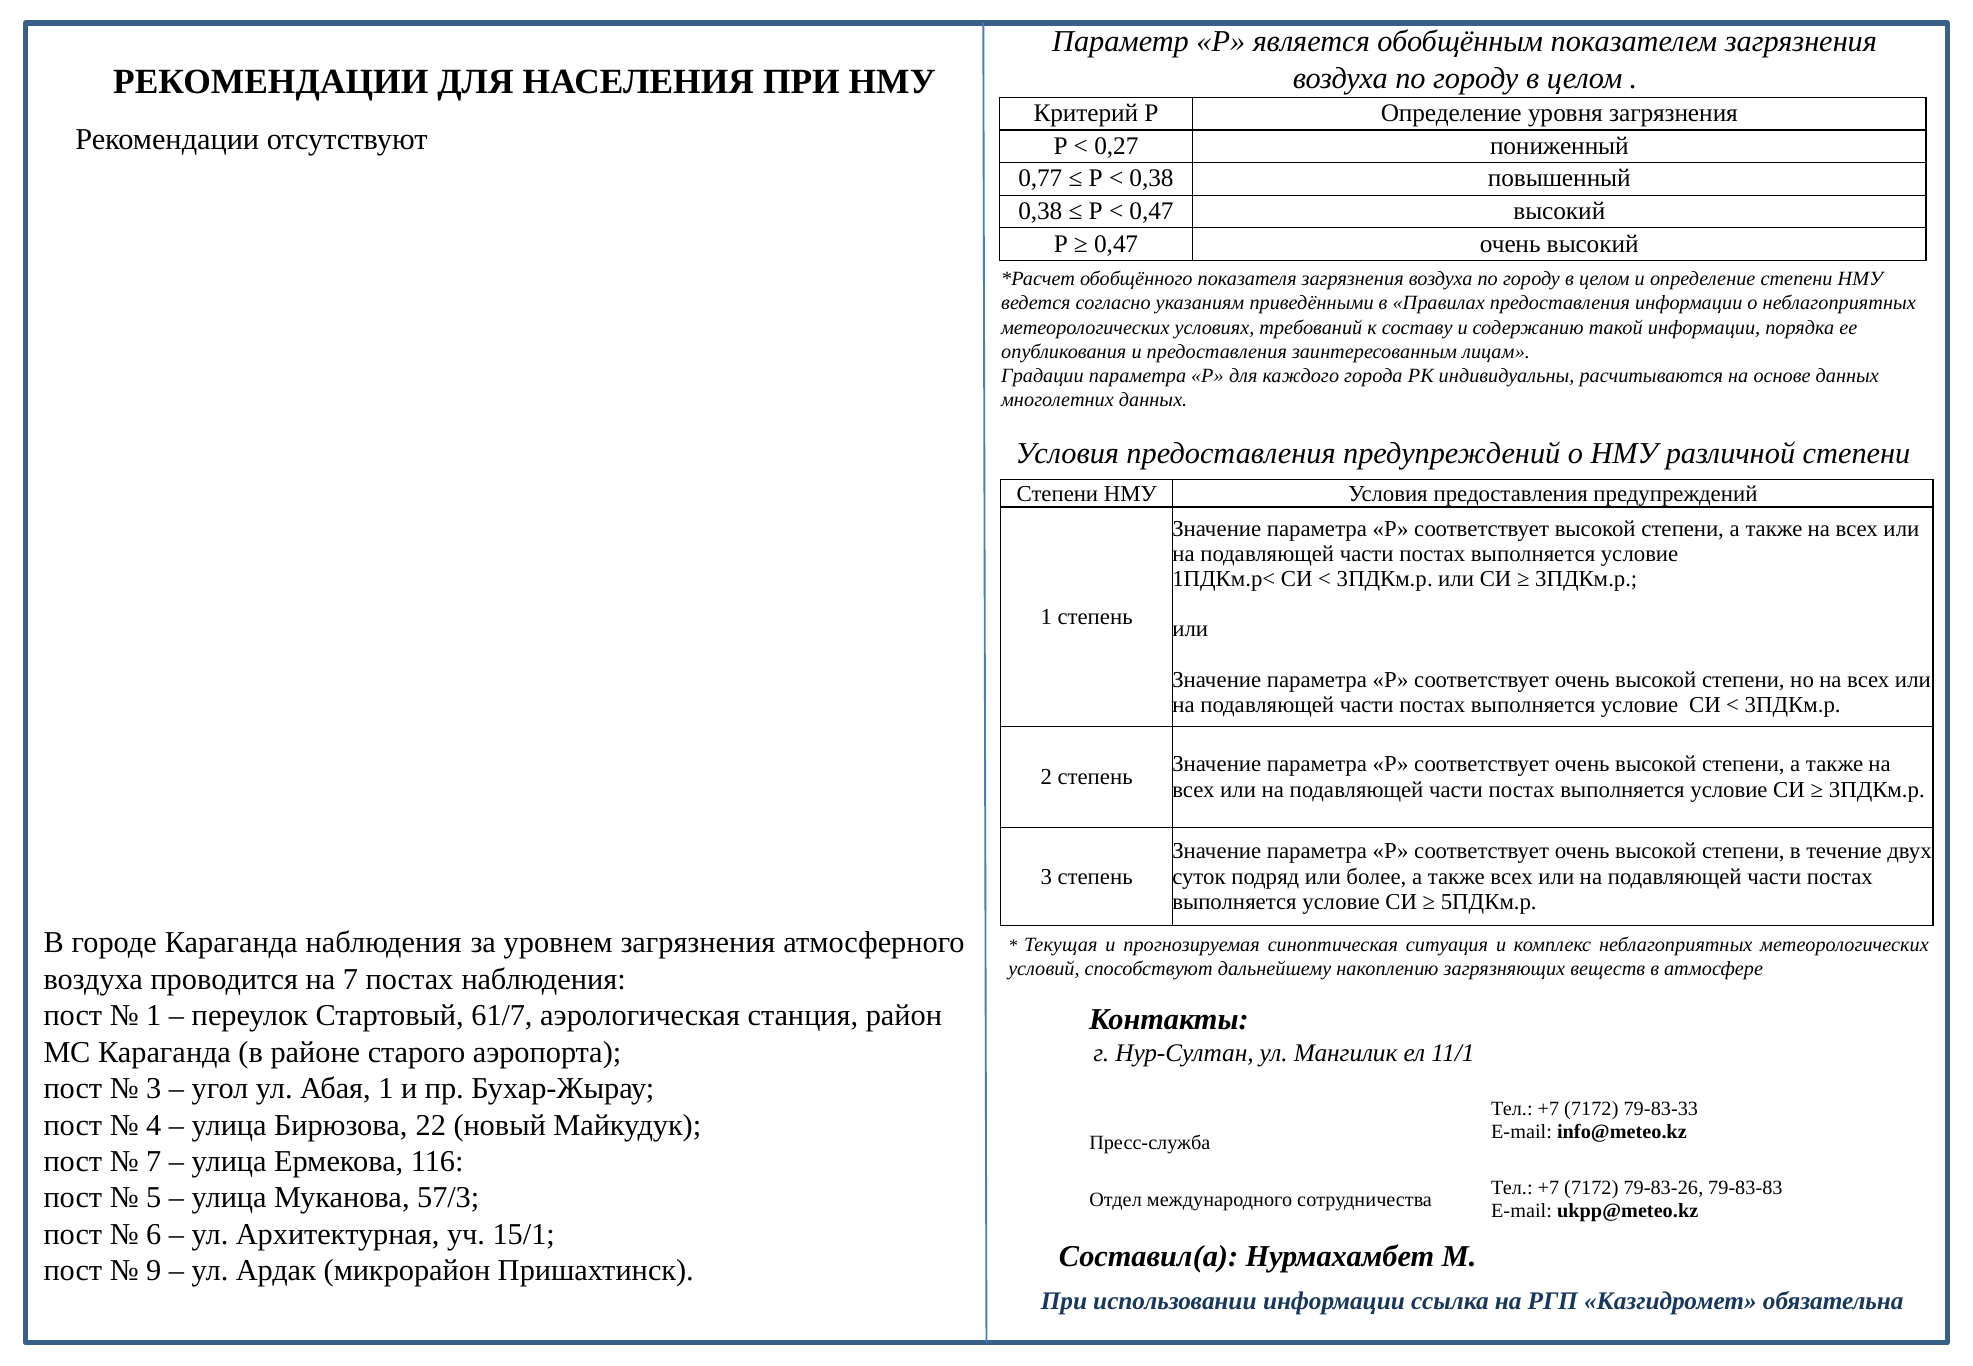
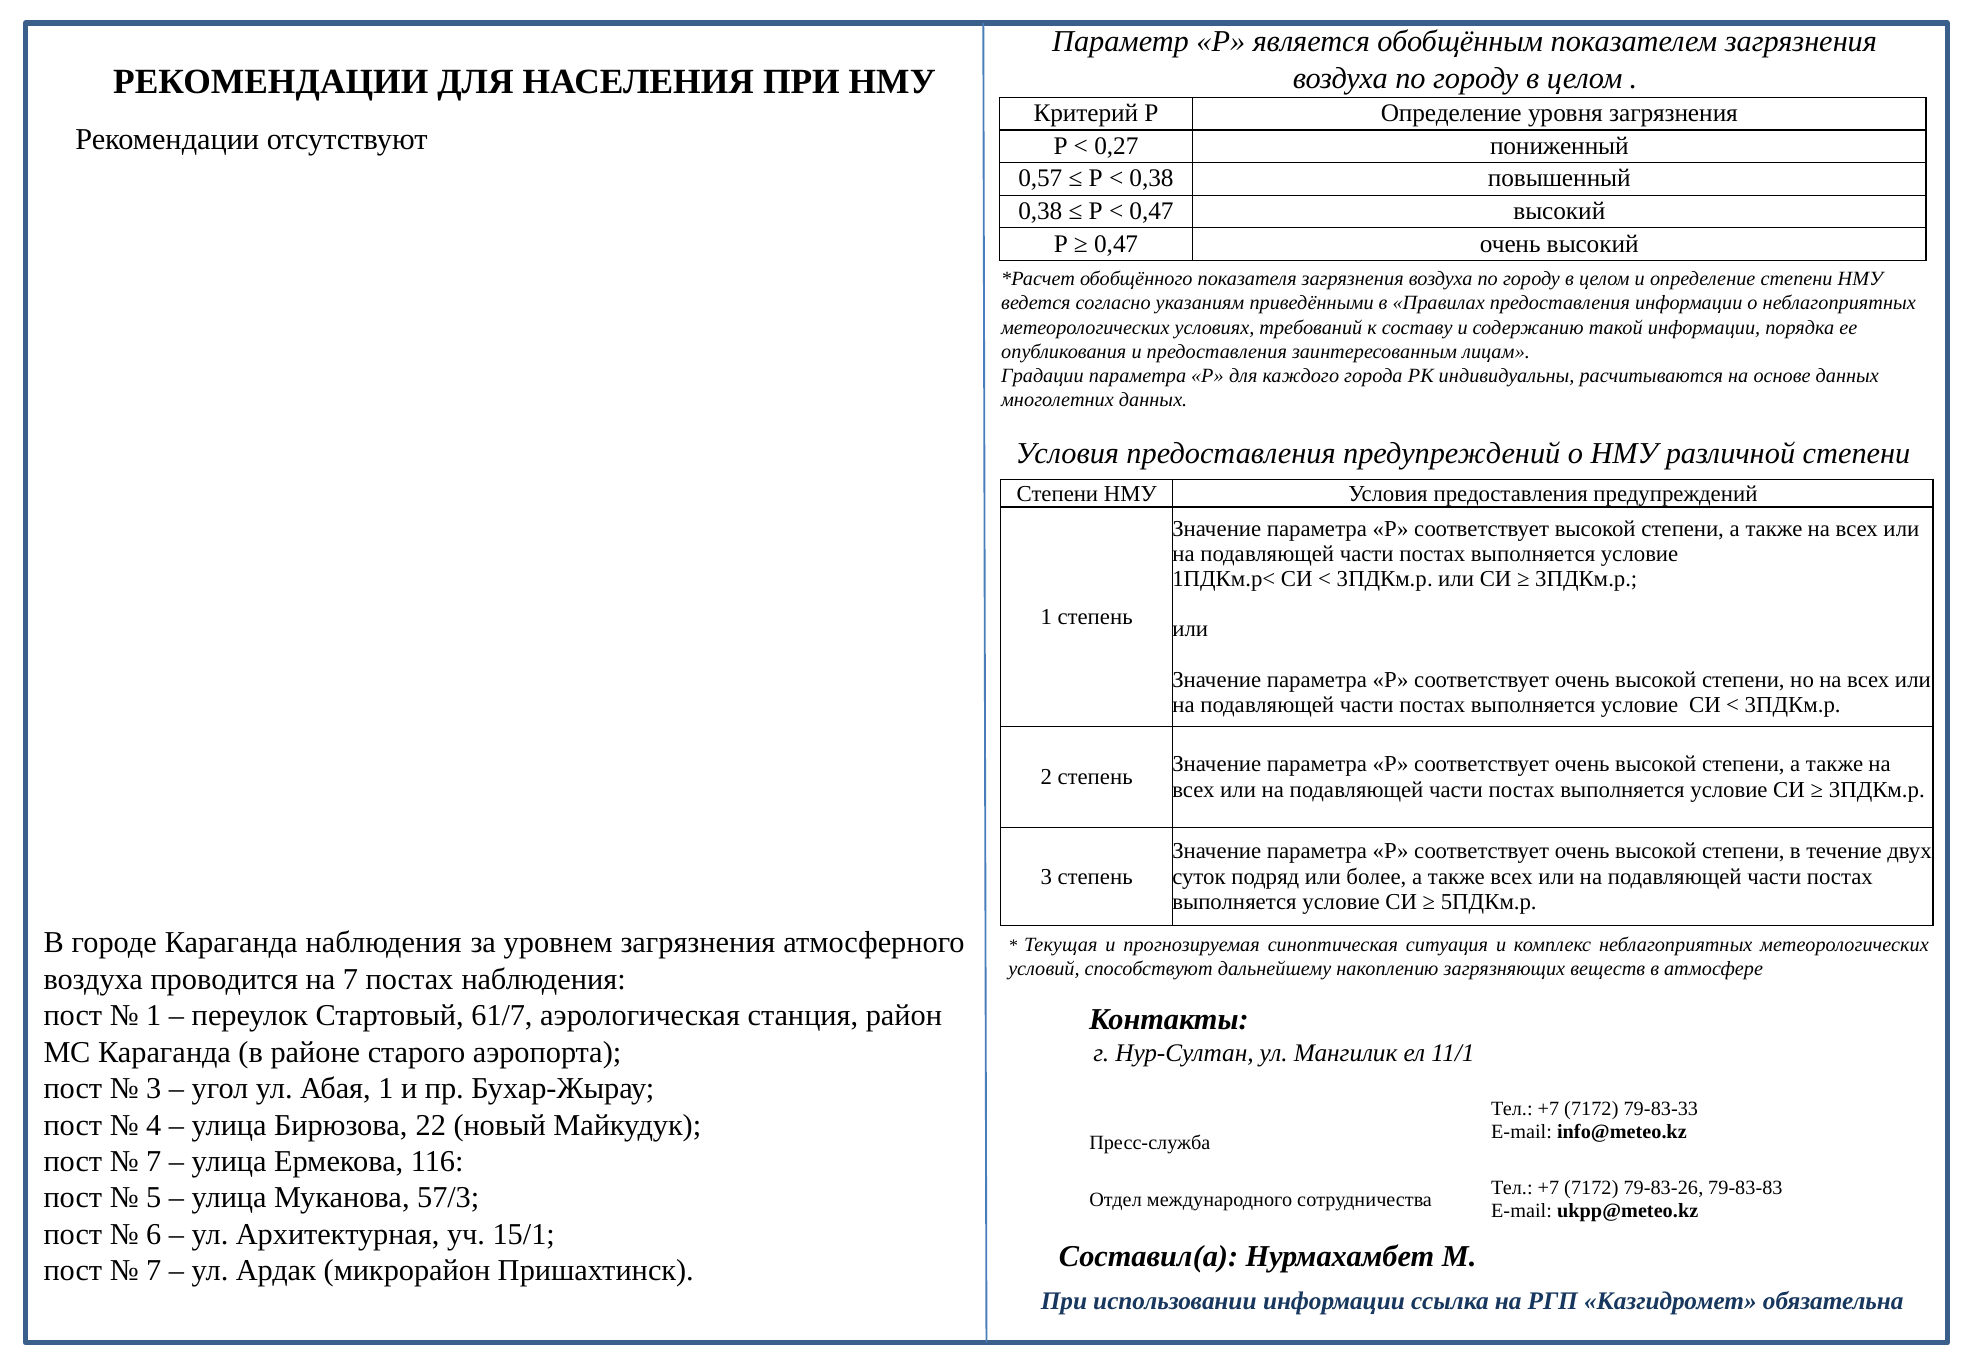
0,77: 0,77 -> 0,57
9 at (154, 1271): 9 -> 7
